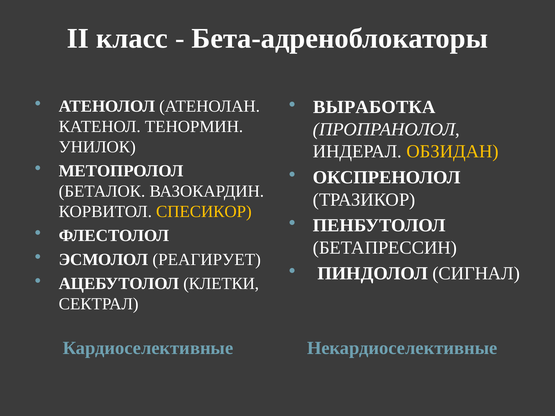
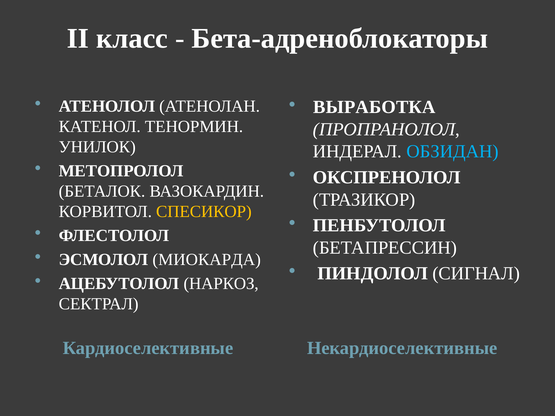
ОБЗИДАН colour: yellow -> light blue
РЕАГИРУЕТ: РЕАГИРУЕТ -> МИОКАРДА
КЛЕТКИ: КЛЕТКИ -> НАРКОЗ
